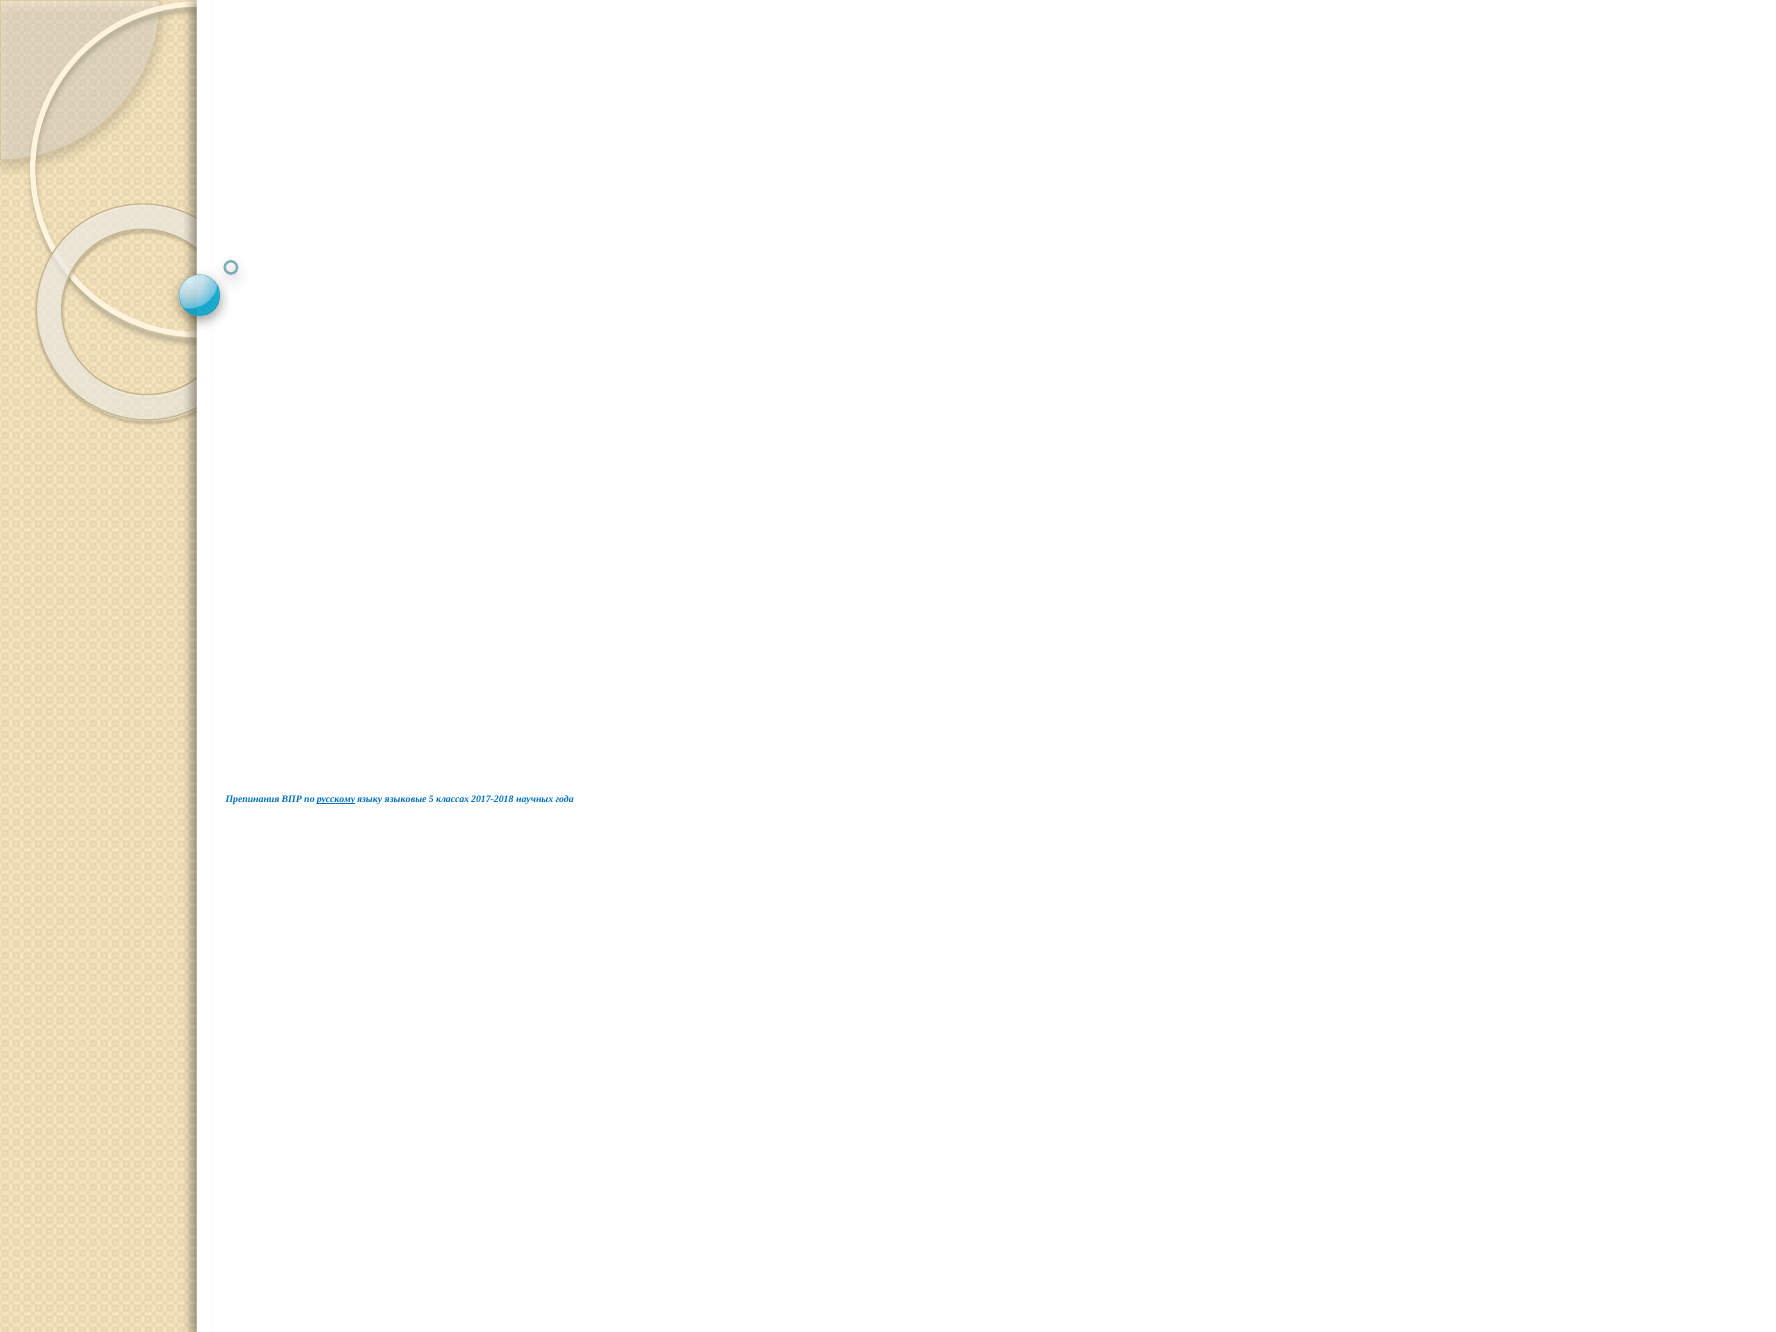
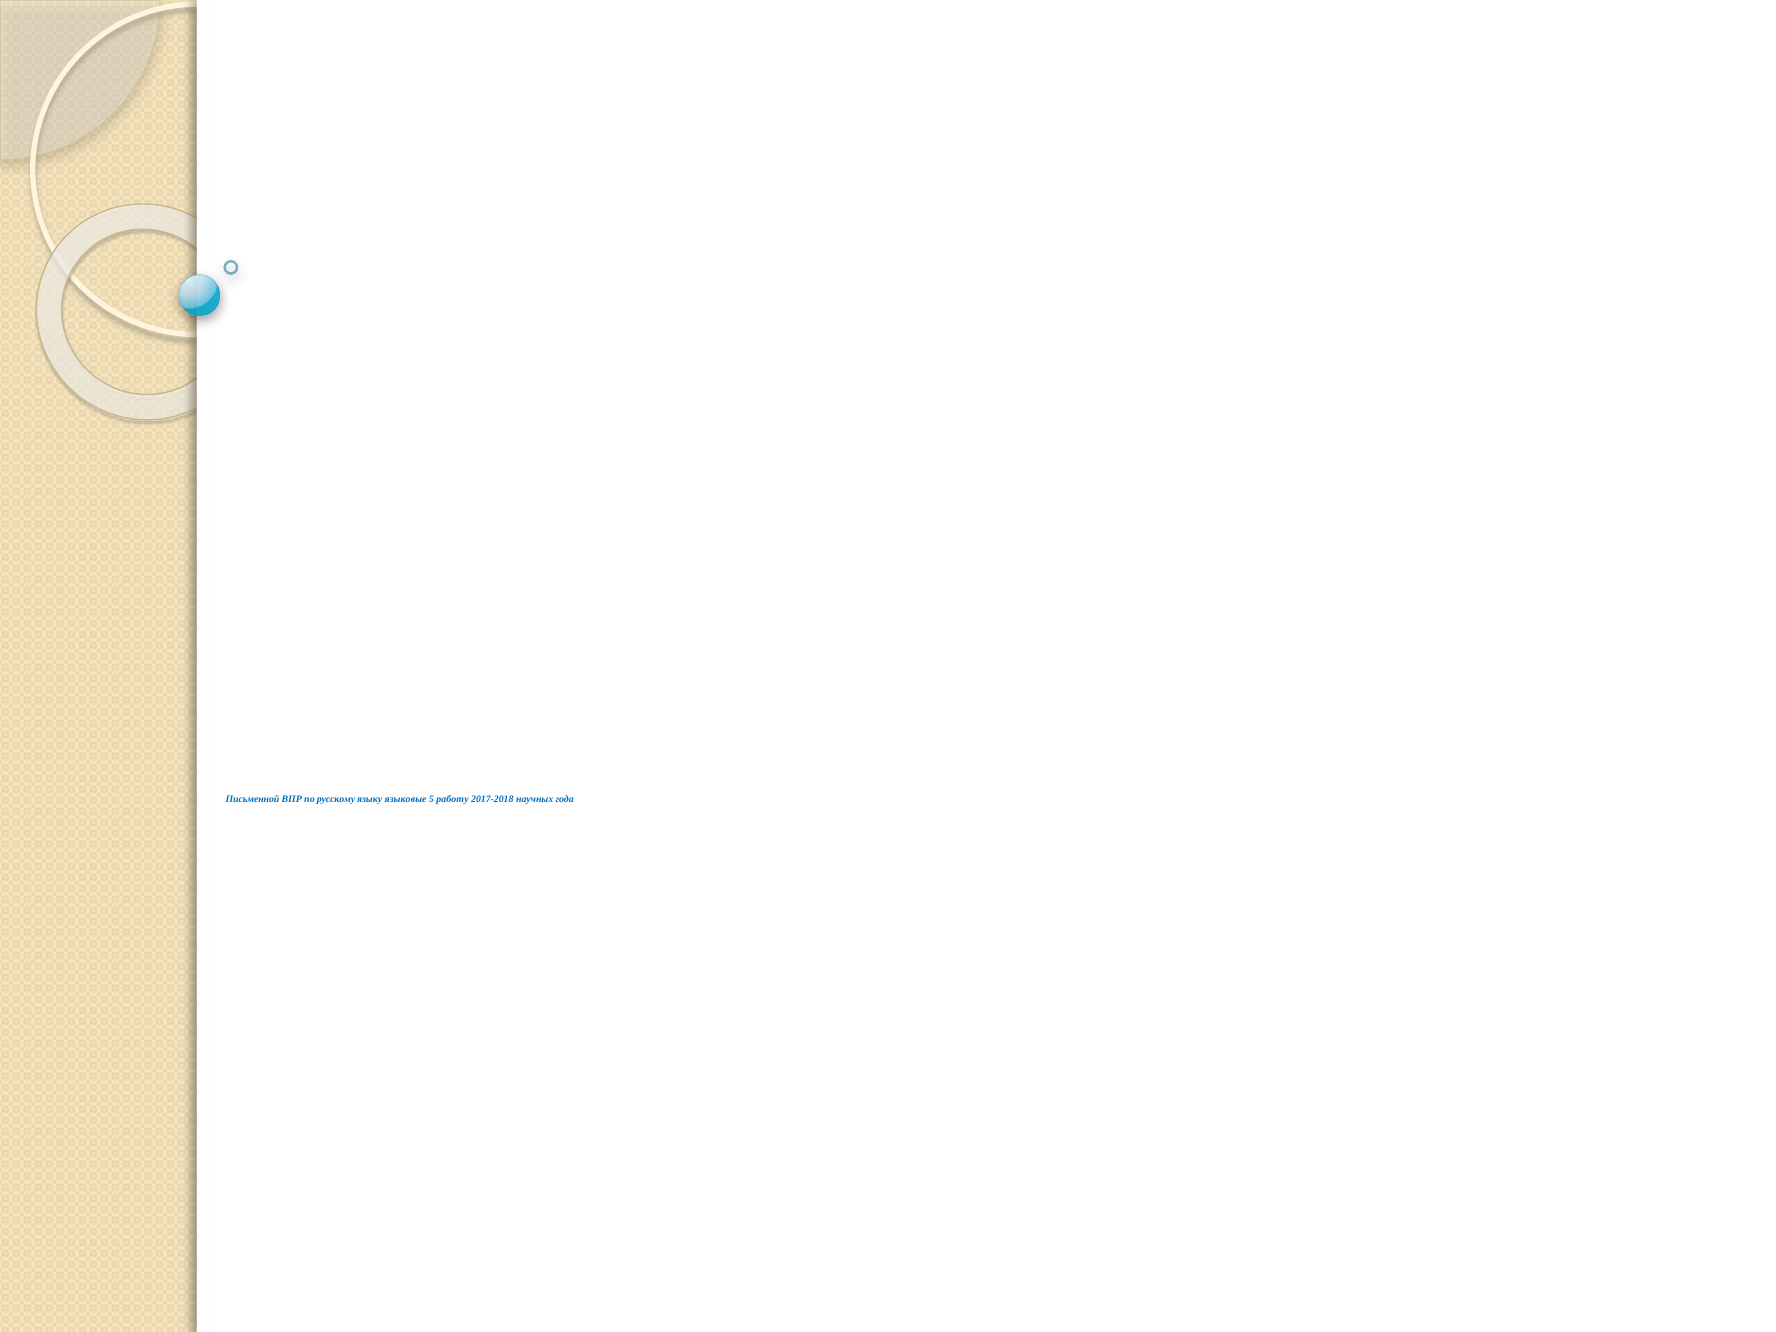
Препинания: Препинания -> Письменной
русскому underline: present -> none
классах: классах -> работу
